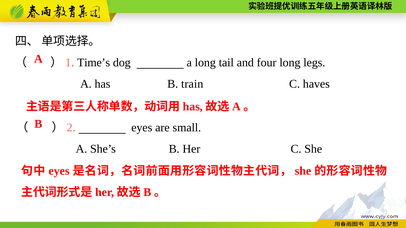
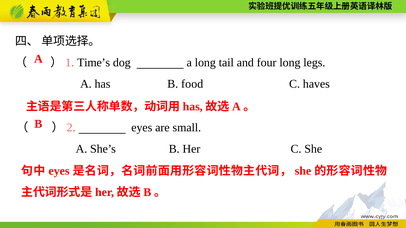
train: train -> food
